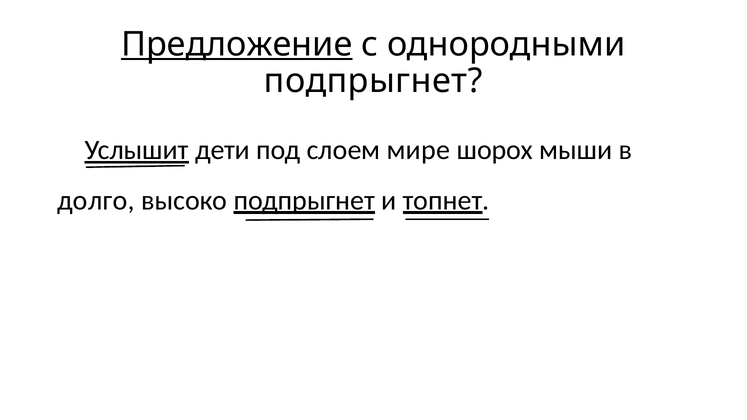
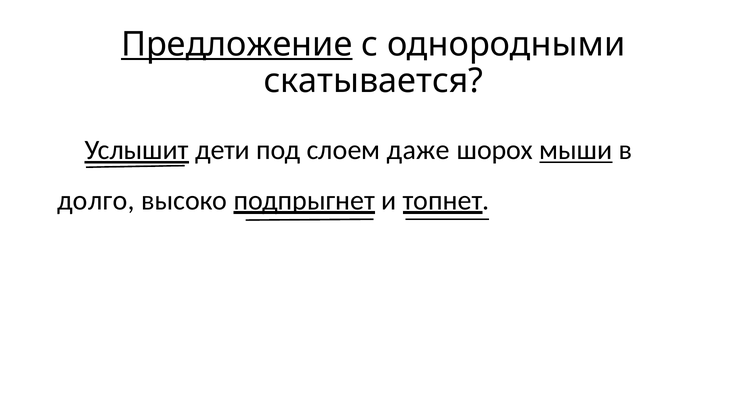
подпрыгнет at (373, 81): подпрыгнет -> скатывается
мире: мире -> даже
мыши underline: none -> present
